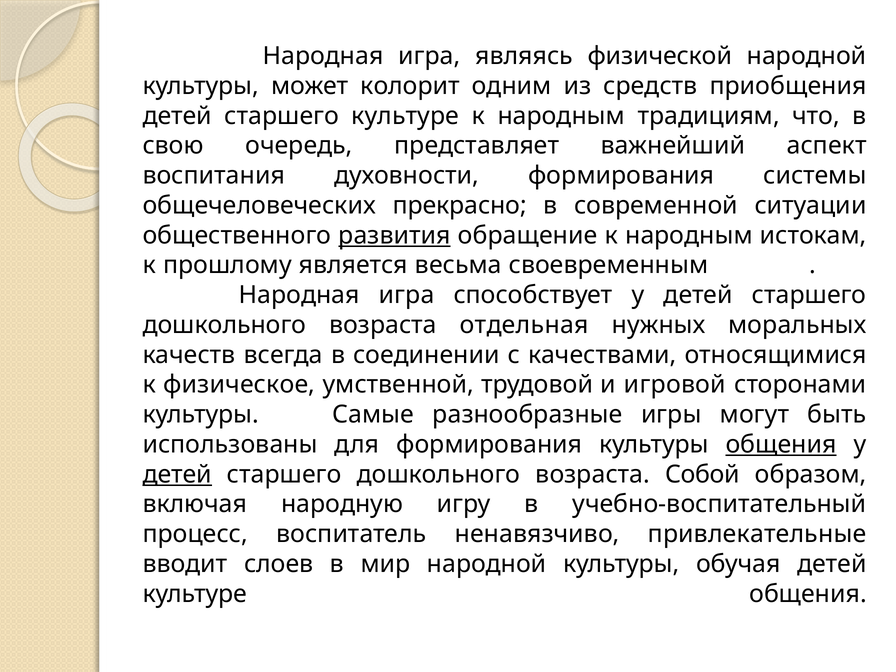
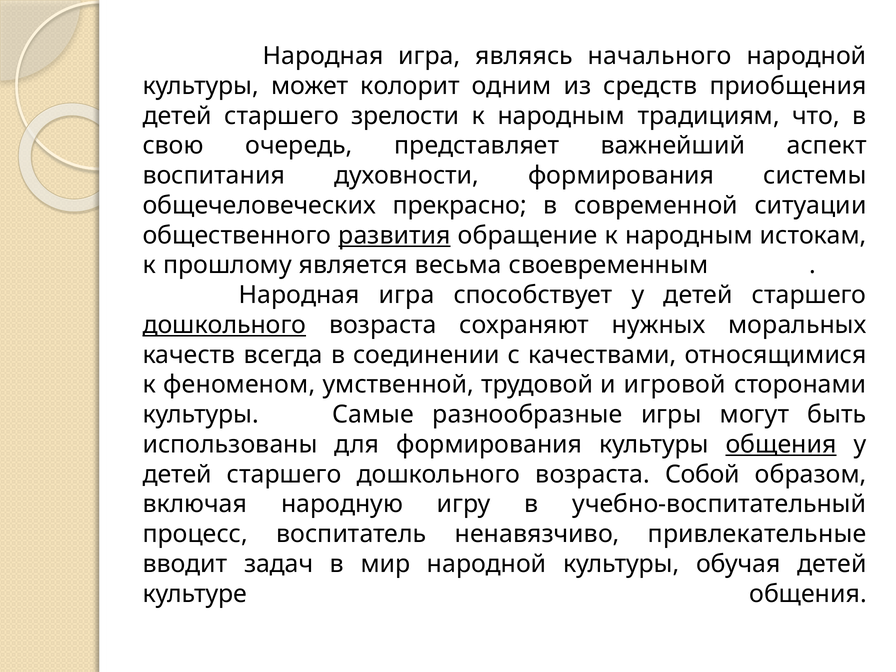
физической: физической -> начального
старшего культуре: культуре -> зрелости
дошкольного at (224, 325) underline: none -> present
отдельная: отдельная -> сохраняют
физическое: физическое -> феноменом
детей at (177, 474) underline: present -> none
слоев: слоев -> задач
